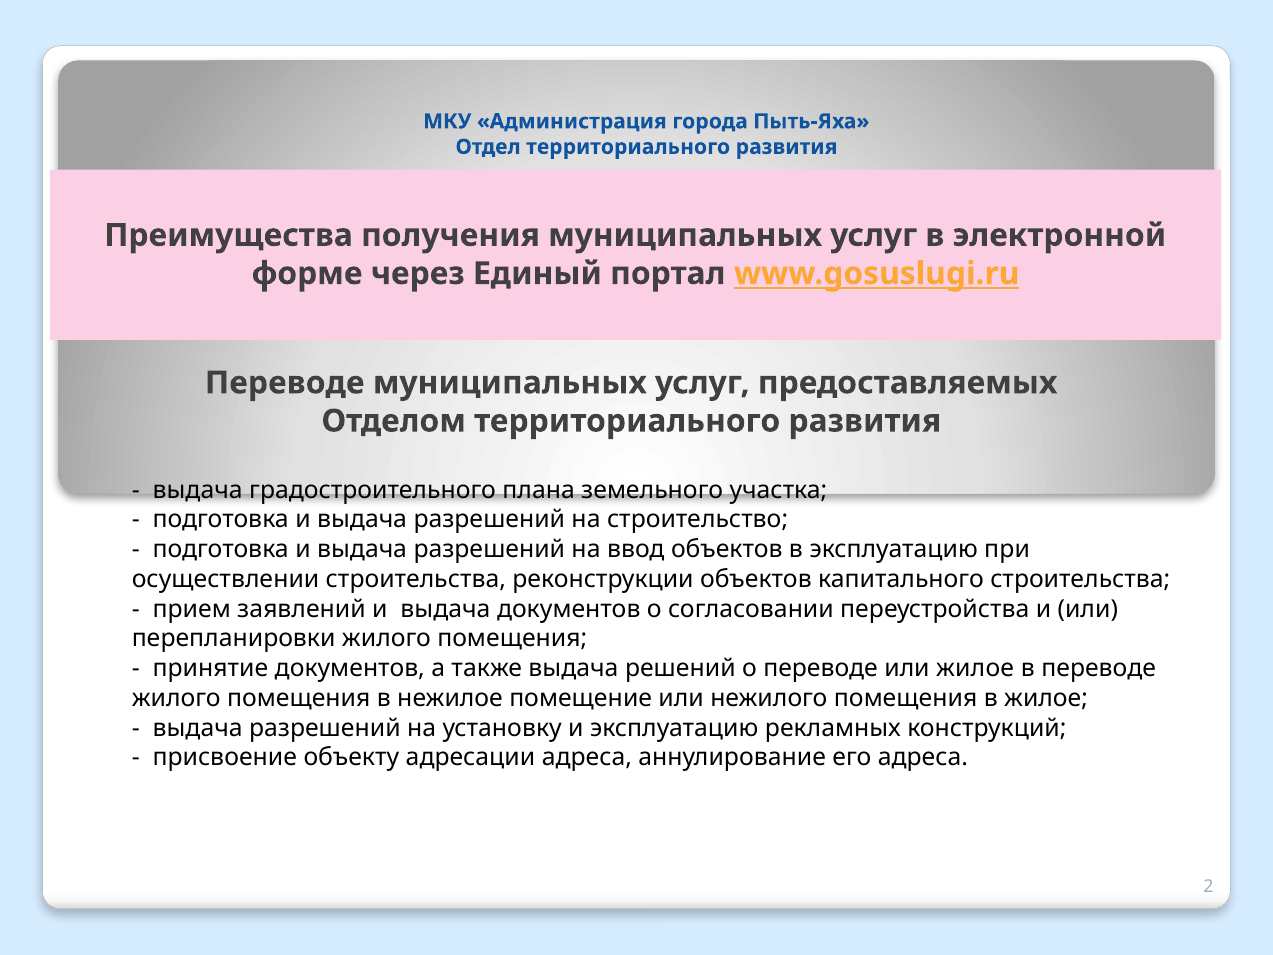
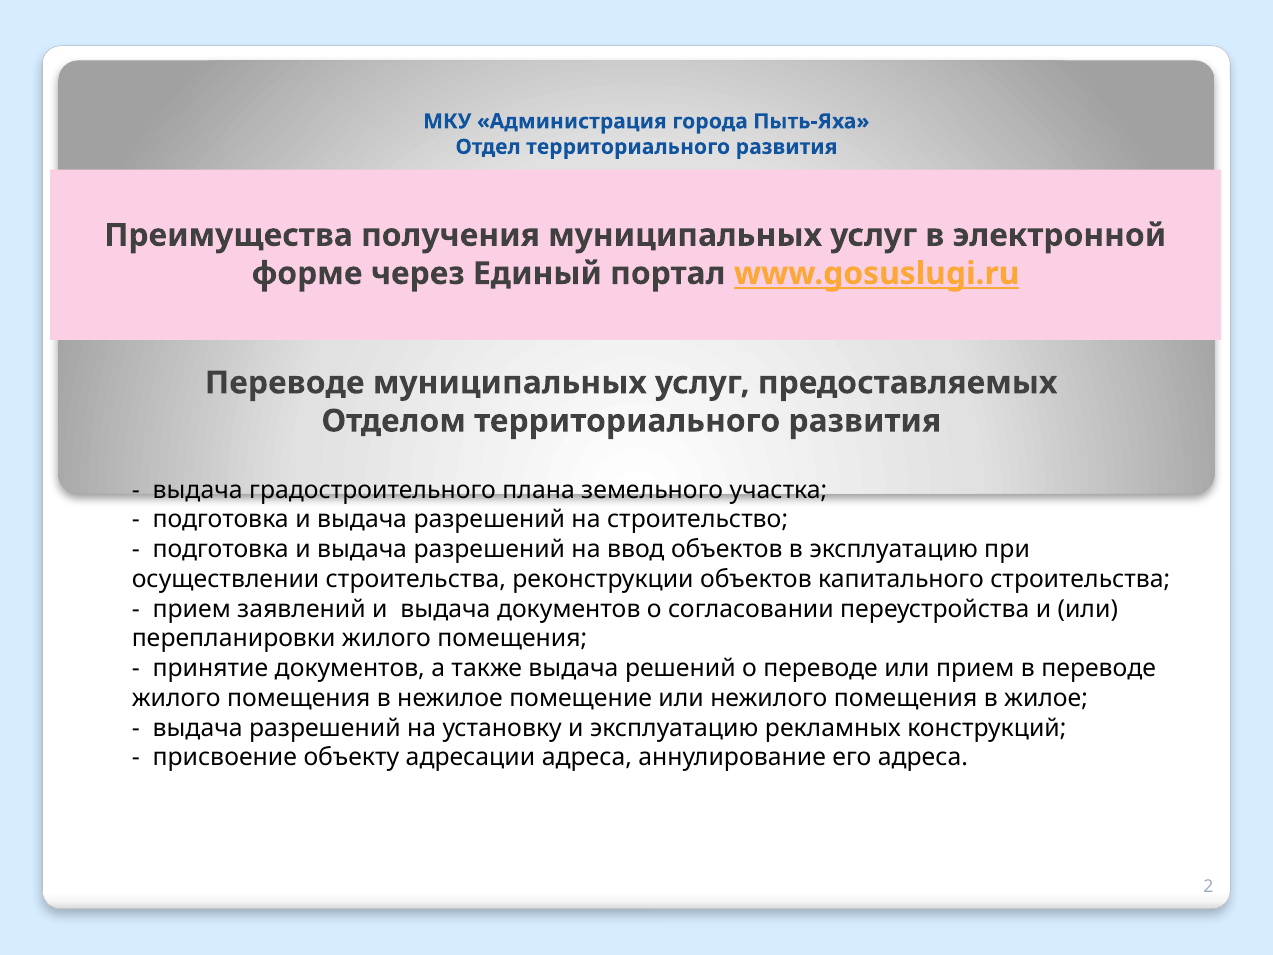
или жилое: жилое -> прием
